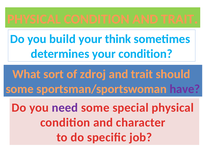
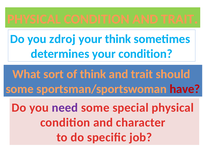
build: build -> zdroj
of zdroj: zdroj -> think
have colour: purple -> red
